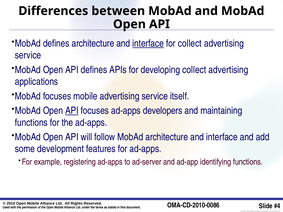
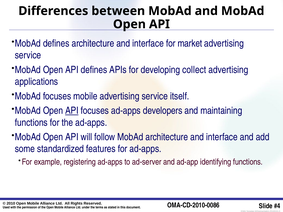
interface at (148, 43) underline: present -> none
for collect: collect -> market
development: development -> standardized
